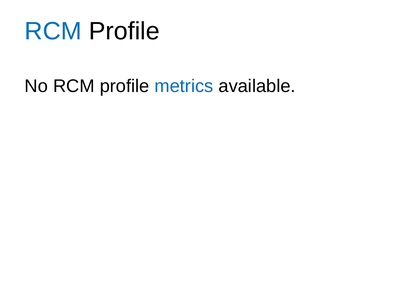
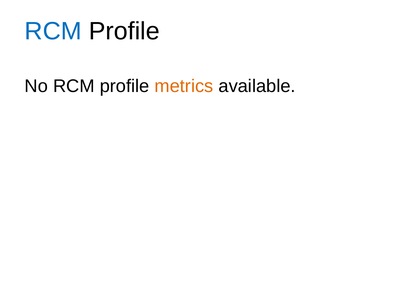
metrics colour: blue -> orange
